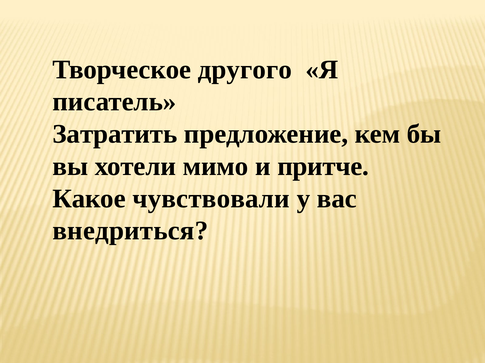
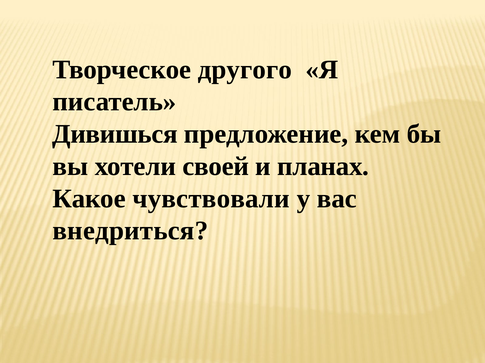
Затратить: Затратить -> Дивишься
мимо: мимо -> своей
притче: притче -> планах
